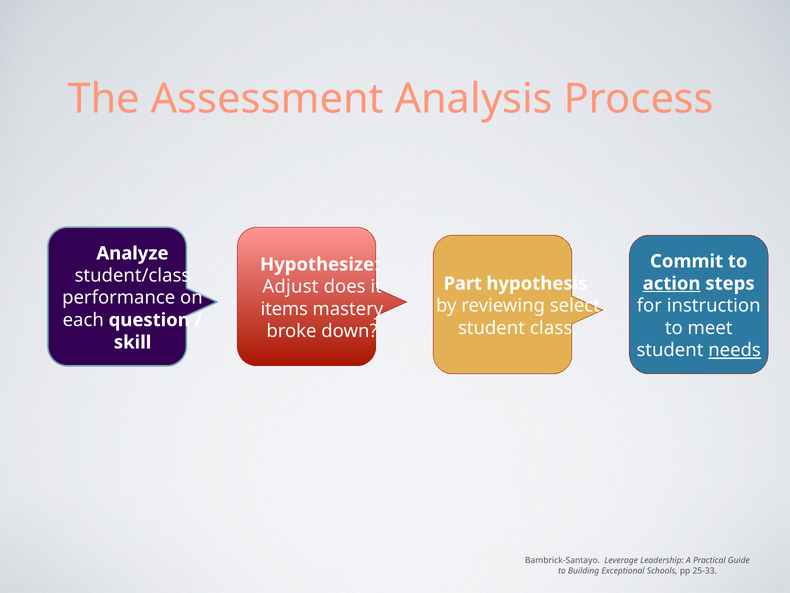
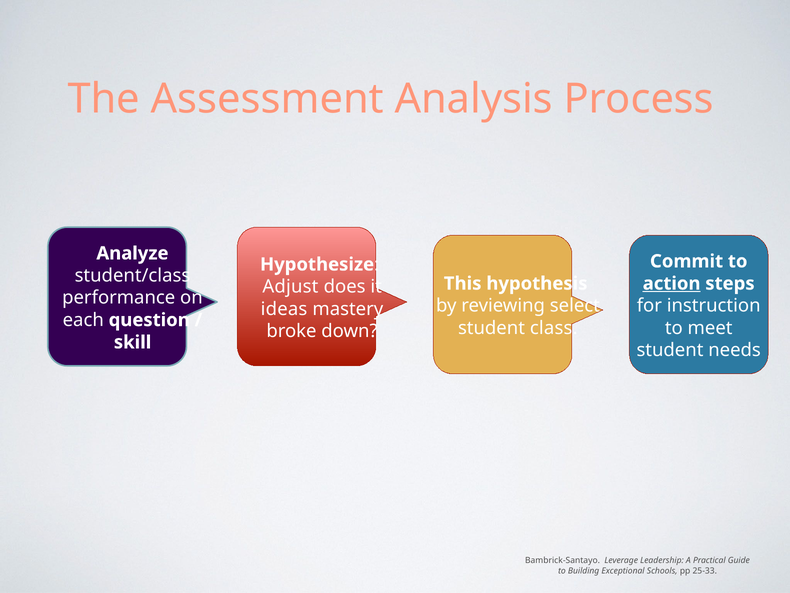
Part: Part -> This
items: items -> ideas
needs underline: present -> none
